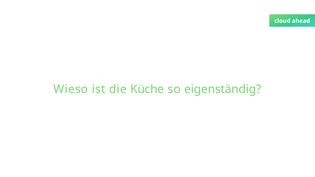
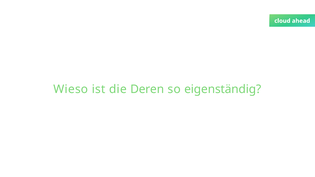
Küche: Küche -> Deren
